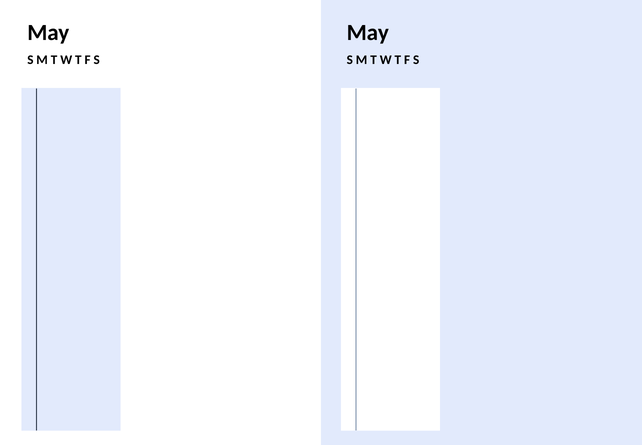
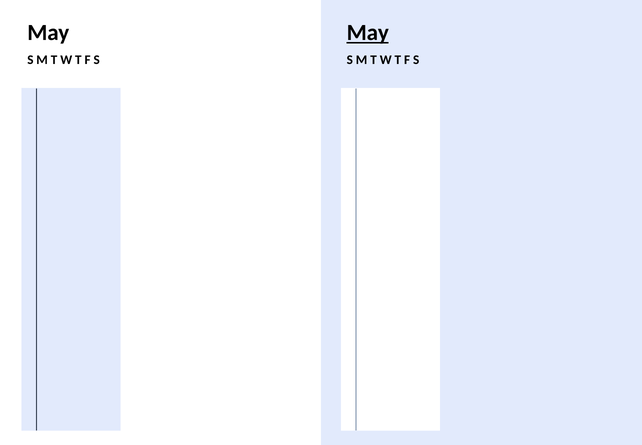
May at (368, 33) underline: none -> present
